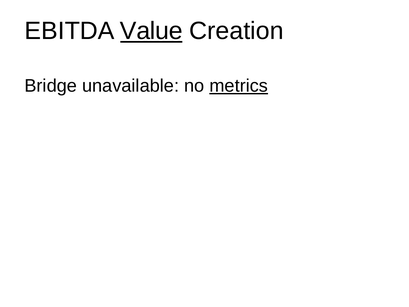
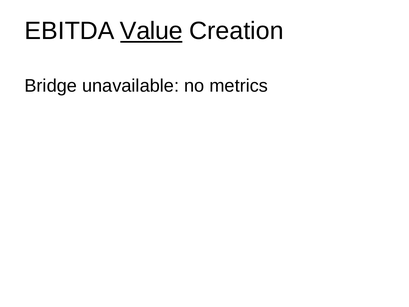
metrics underline: present -> none
